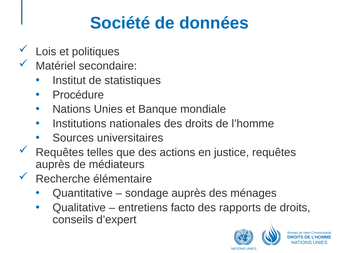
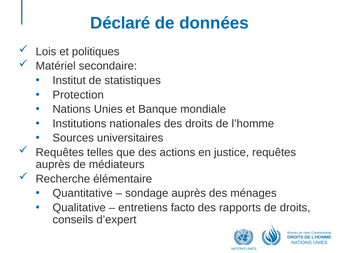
Société: Société -> Déclaré
Procédure: Procédure -> Protection
